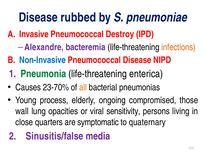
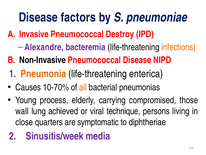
rubbed: rubbed -> factors
Non-Invasive colour: blue -> black
Pneumonia colour: green -> orange
23-70%: 23-70% -> 10-70%
ongoing: ongoing -> carrying
opacities: opacities -> achieved
sensitivity: sensitivity -> technique
quaternary: quaternary -> diphtheriae
Sinusitis/false: Sinusitis/false -> Sinusitis/week
